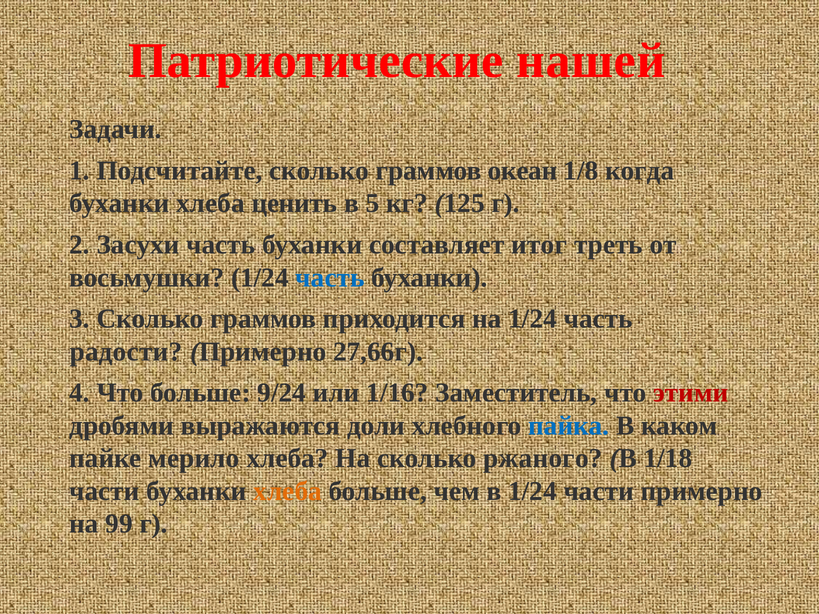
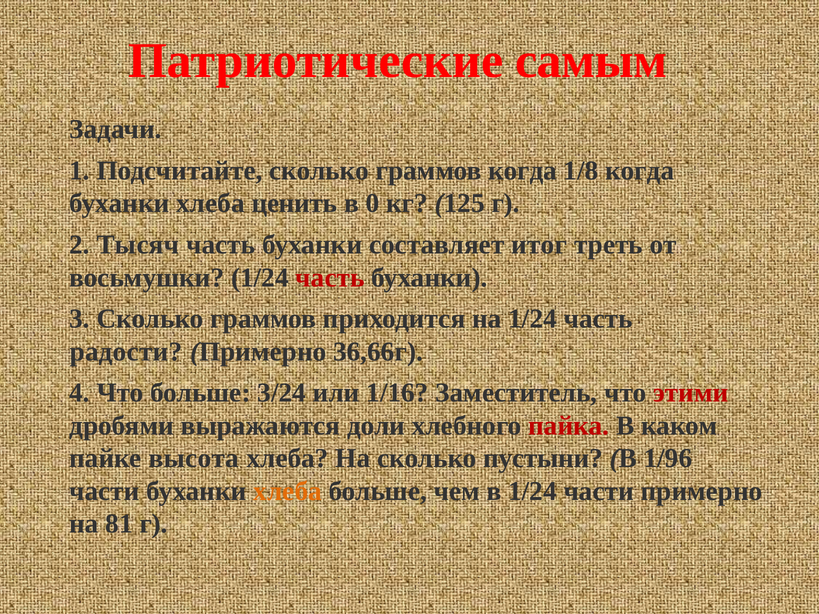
нашей: нашей -> самым
граммов океан: океан -> когда
5: 5 -> 0
Засухи: Засухи -> Тысяч
часть at (330, 278) colour: blue -> red
27,66г: 27,66г -> 36,66г
9/24: 9/24 -> 3/24
пайка colour: blue -> red
мерило: мерило -> высота
ржаного: ржаного -> пустыни
1/18: 1/18 -> 1/96
99: 99 -> 81
